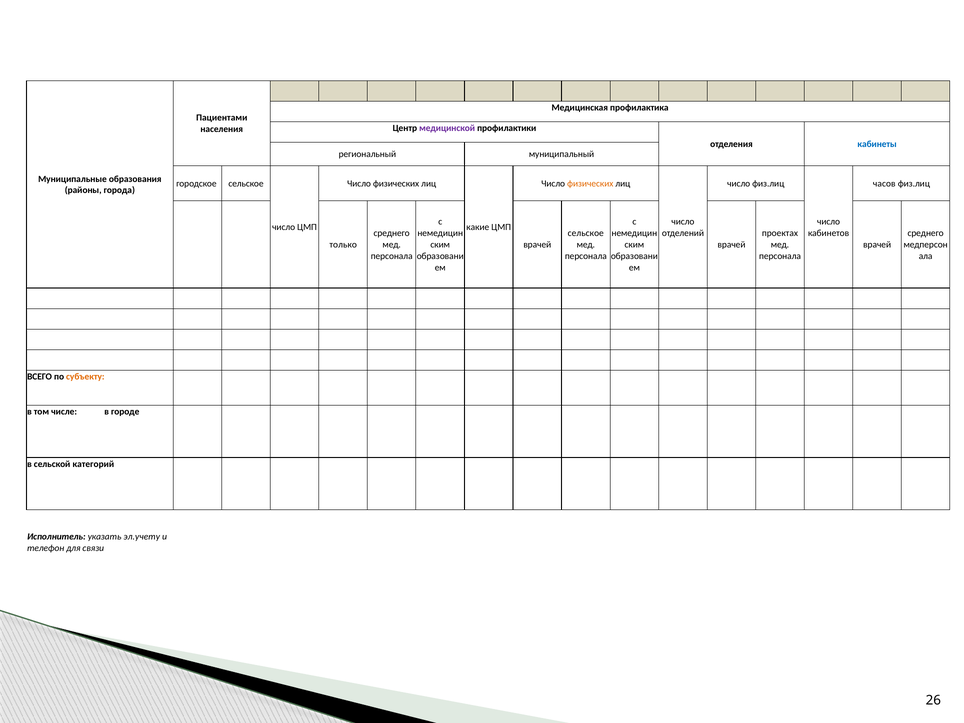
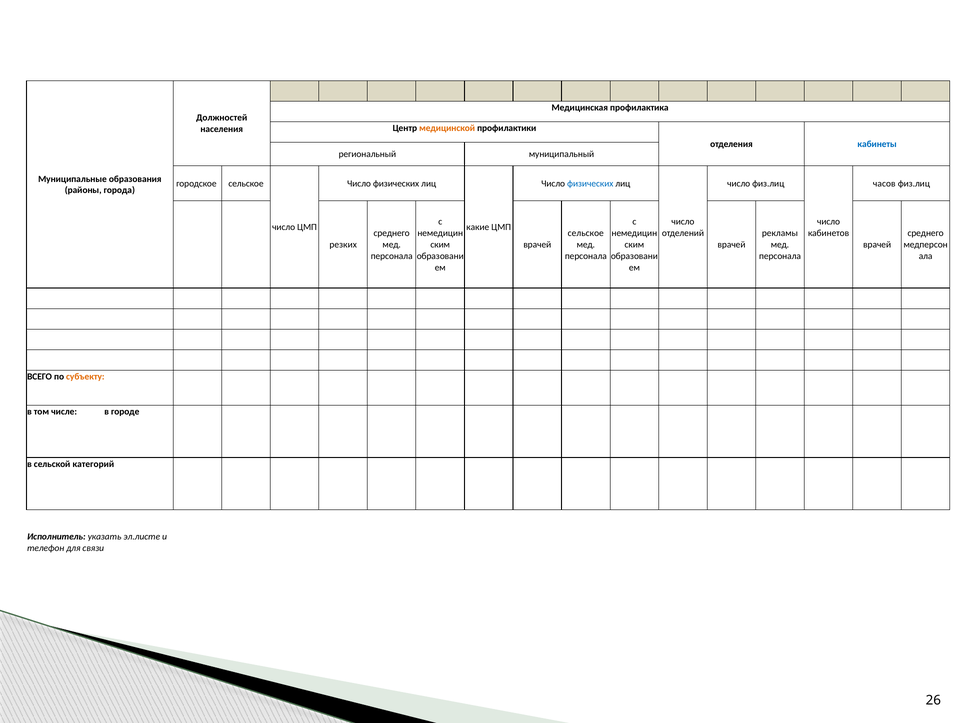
Пациентами: Пациентами -> Должностей
медицинской colour: purple -> orange
физических at (590, 184) colour: orange -> blue
проектах: проектах -> рекламы
только: только -> резких
эл.учету: эл.учету -> эл.листе
